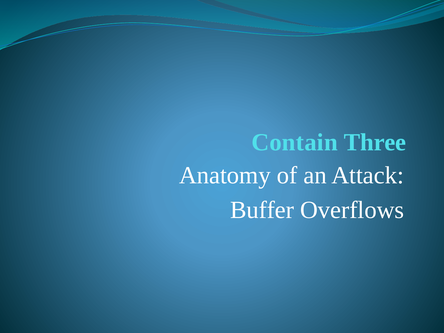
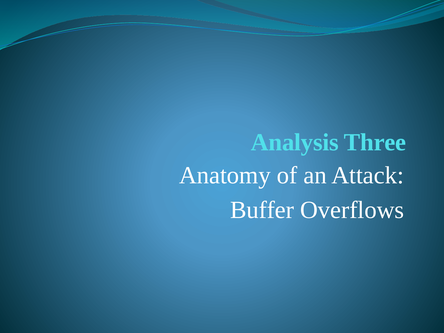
Contain: Contain -> Analysis
